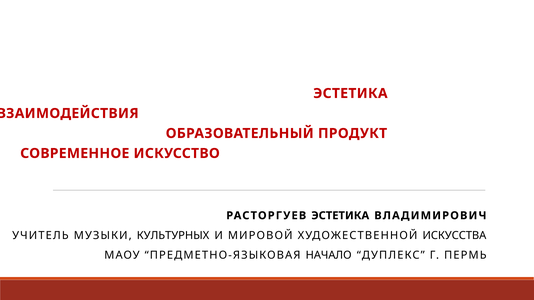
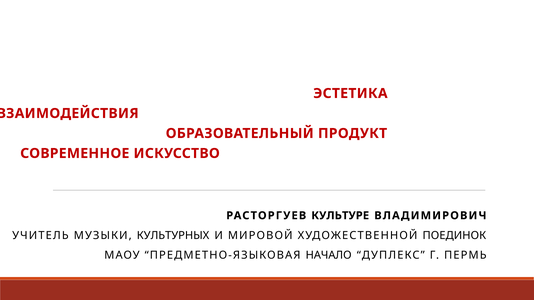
РАСТОРГУЕВ ЭСТЕТИКА: ЭСТЕТИКА -> КУЛЬТУРЕ
ИСКУССТВА: ИСКУССТВА -> ПОЕДИНОК
